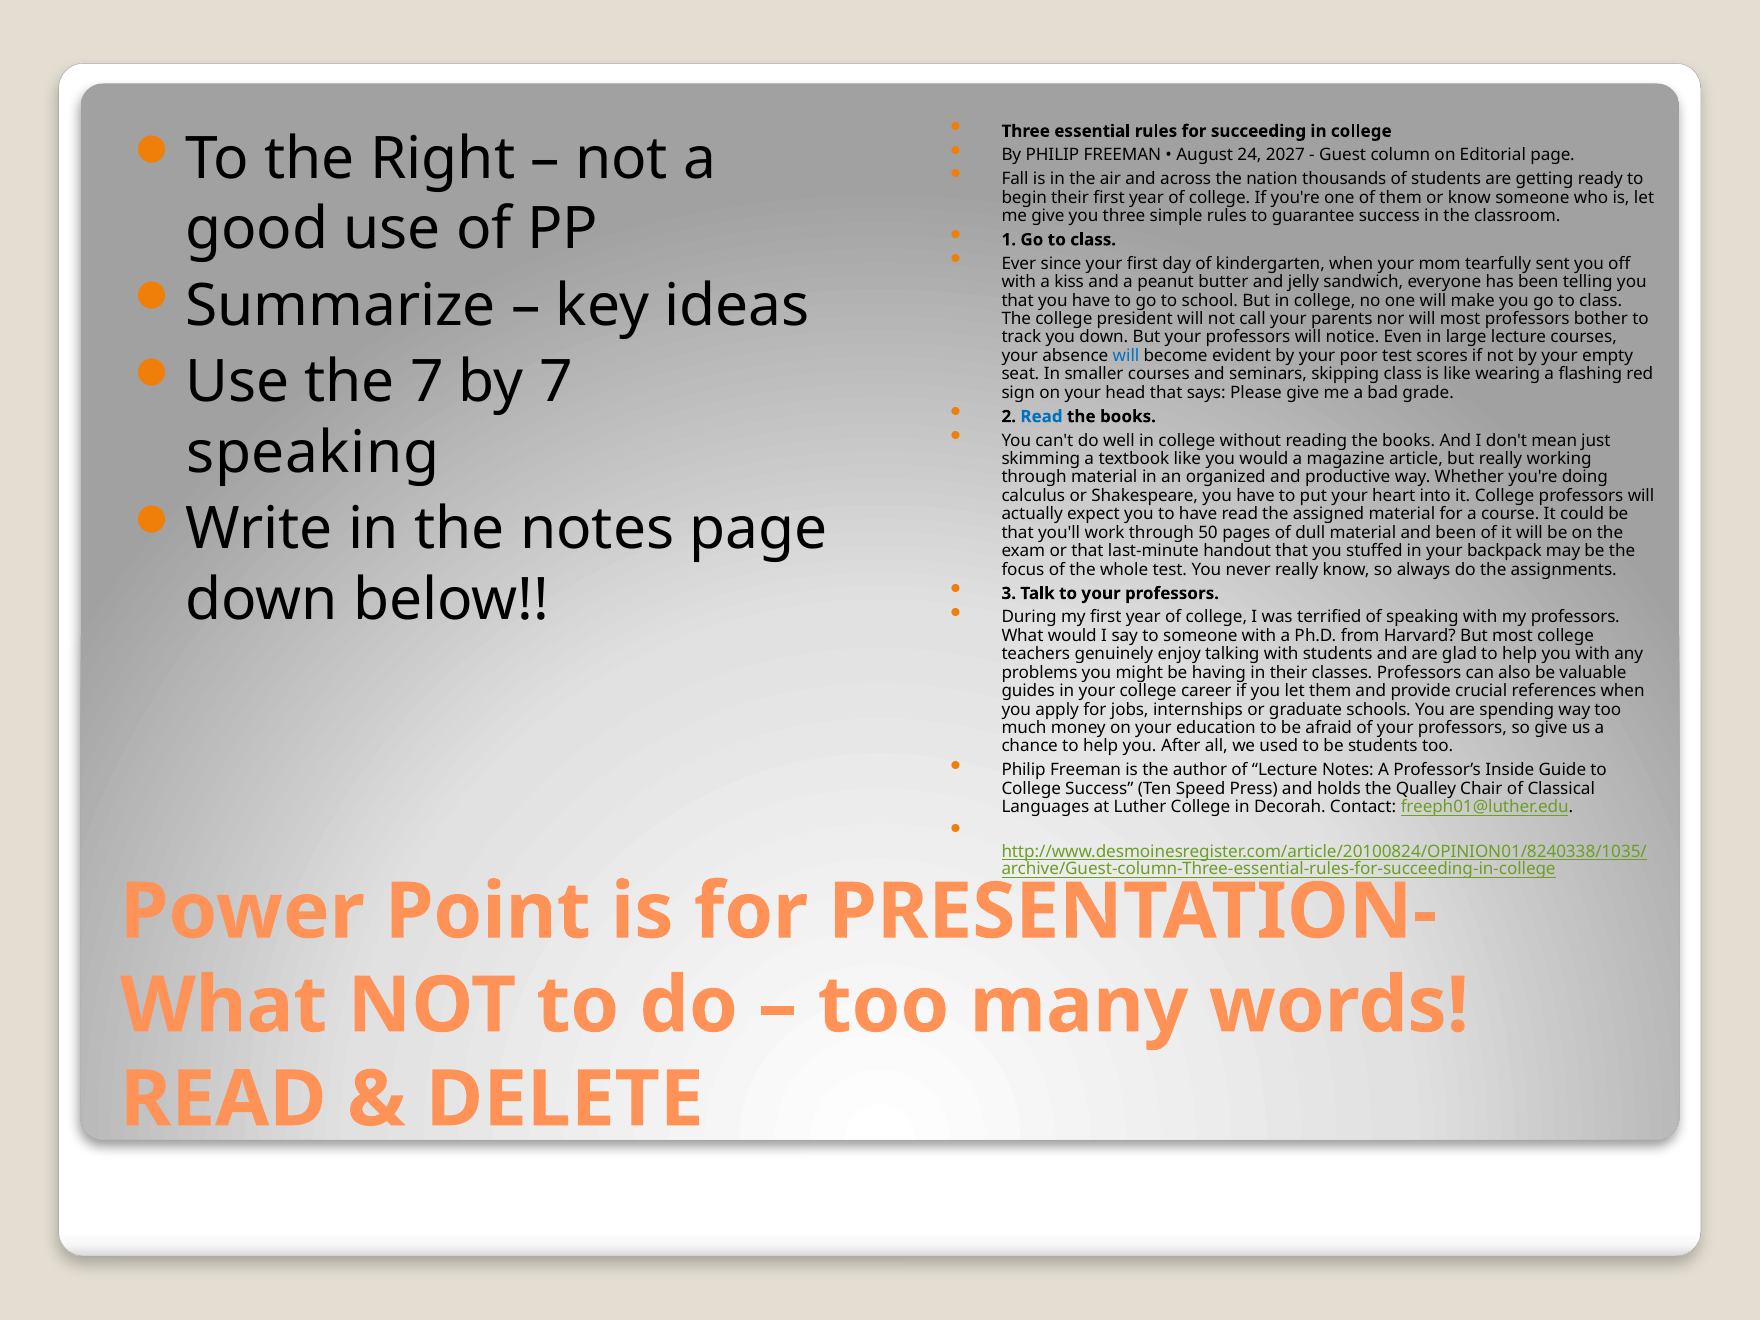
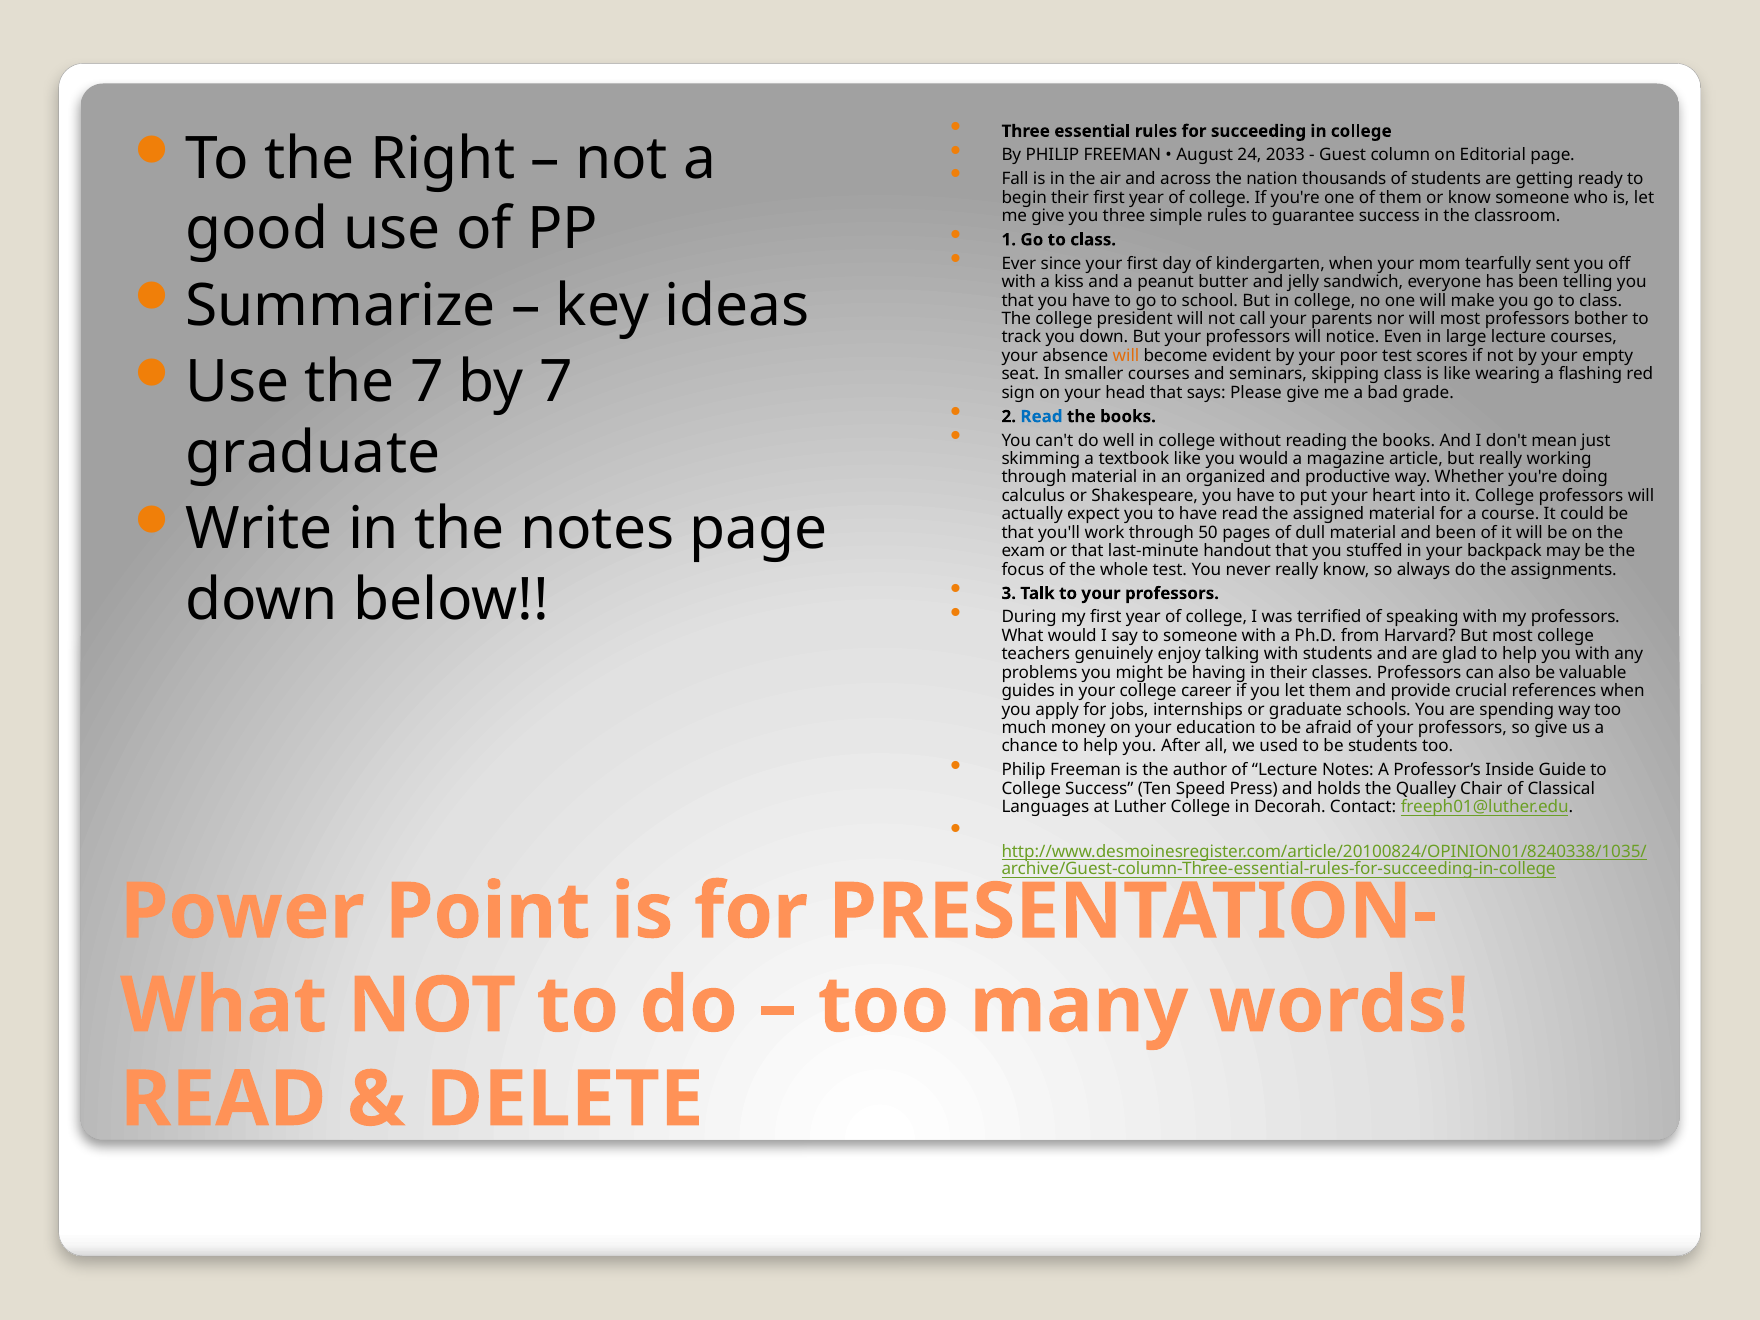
2027: 2027 -> 2033
will at (1126, 356) colour: blue -> orange
speaking at (313, 453): speaking -> graduate
